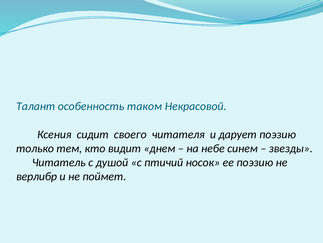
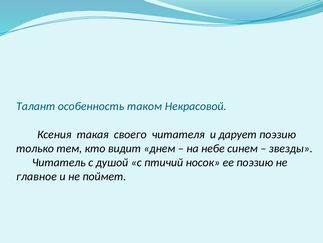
сидит: сидит -> такая
верлибр: верлибр -> главное
